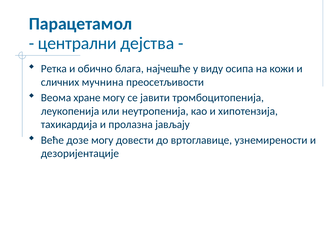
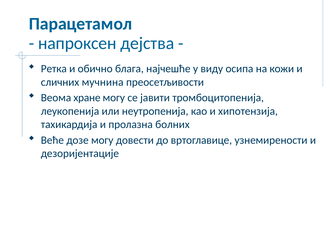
централни: централни -> напроксен
јављају: јављају -> болних
